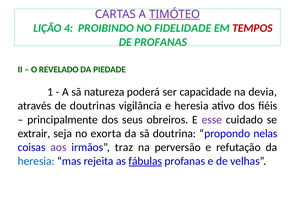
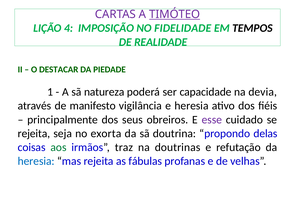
PROIBINDO: PROIBINDO -> IMPOSIÇÃO
TEMPOS colour: red -> black
DE PROFANAS: PROFANAS -> REALIDADE
REVELADO: REVELADO -> DESTACAR
doutrinas: doutrinas -> manifesto
extrair at (34, 133): extrair -> rejeita
nelas: nelas -> delas
aos colour: purple -> green
perversão: perversão -> doutrinas
fábulas underline: present -> none
